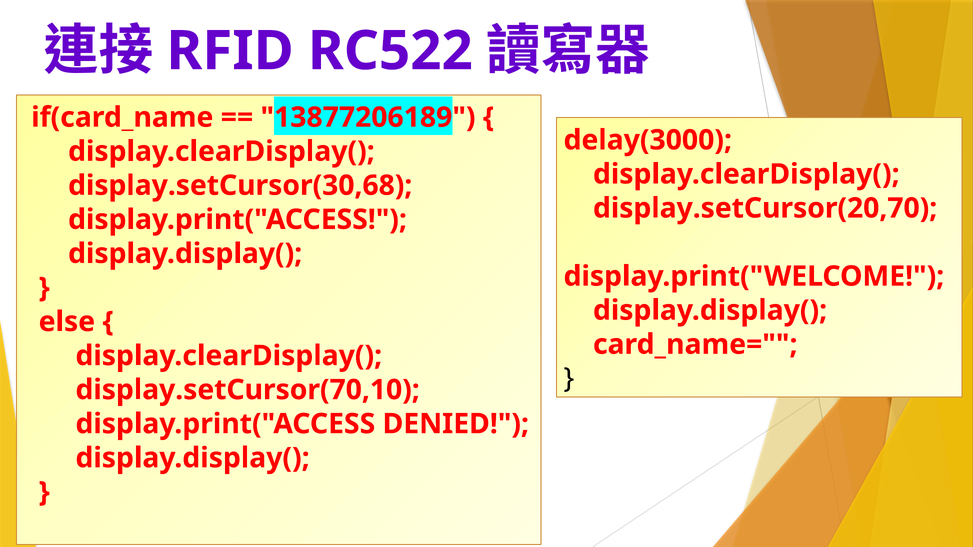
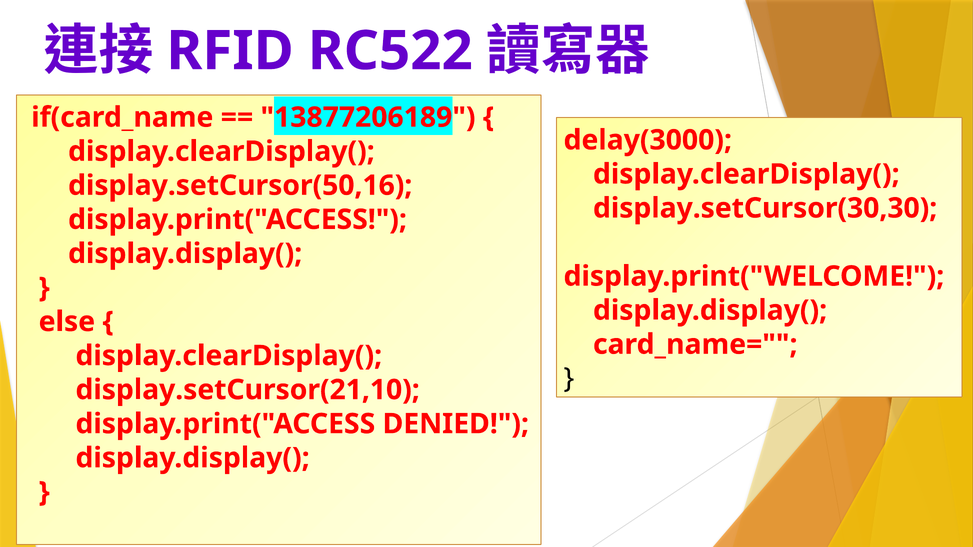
display.setCursor(30,68: display.setCursor(30,68 -> display.setCursor(50,16
display.setCursor(20,70: display.setCursor(20,70 -> display.setCursor(30,30
display.setCursor(70,10: display.setCursor(70,10 -> display.setCursor(21,10
